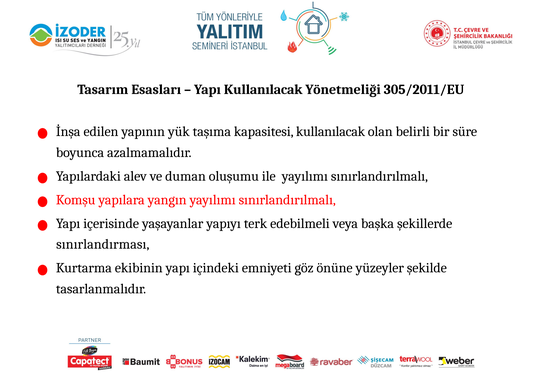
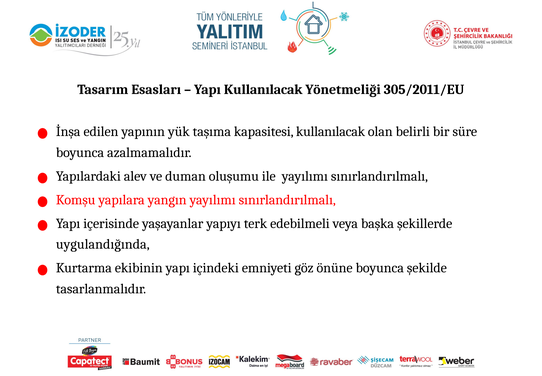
sınırlandırması: sınırlandırması -> uygulandığında
önüne yüzeyler: yüzeyler -> boyunca
